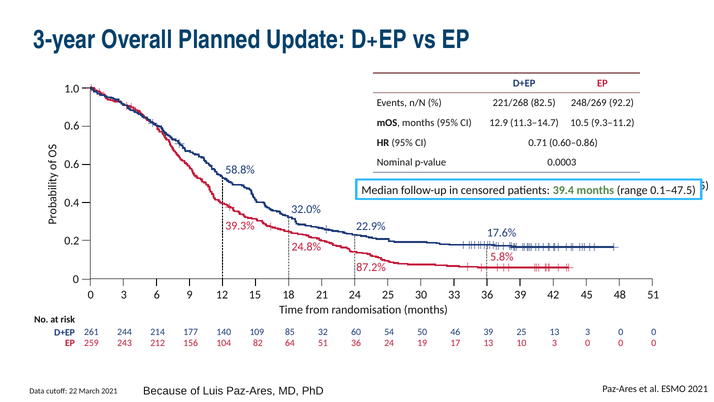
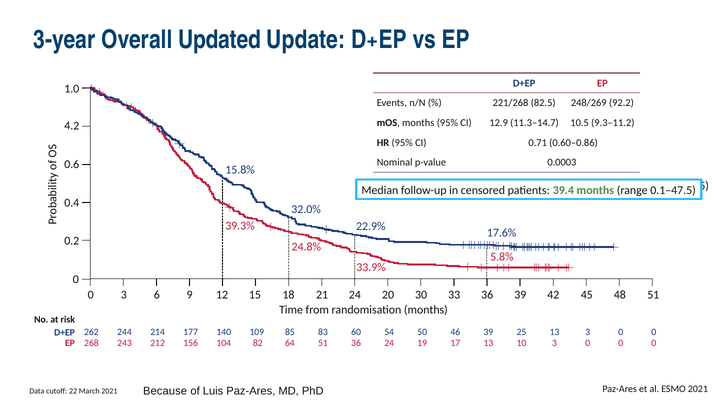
Planned: Planned -> Updated
0.6 at (72, 125): 0.6 -> 4.2
58.8%: 58.8% -> 15.8%
87.2%: 87.2% -> 33.9%
24 25: 25 -> 20
261: 261 -> 262
32: 32 -> 83
259: 259 -> 268
